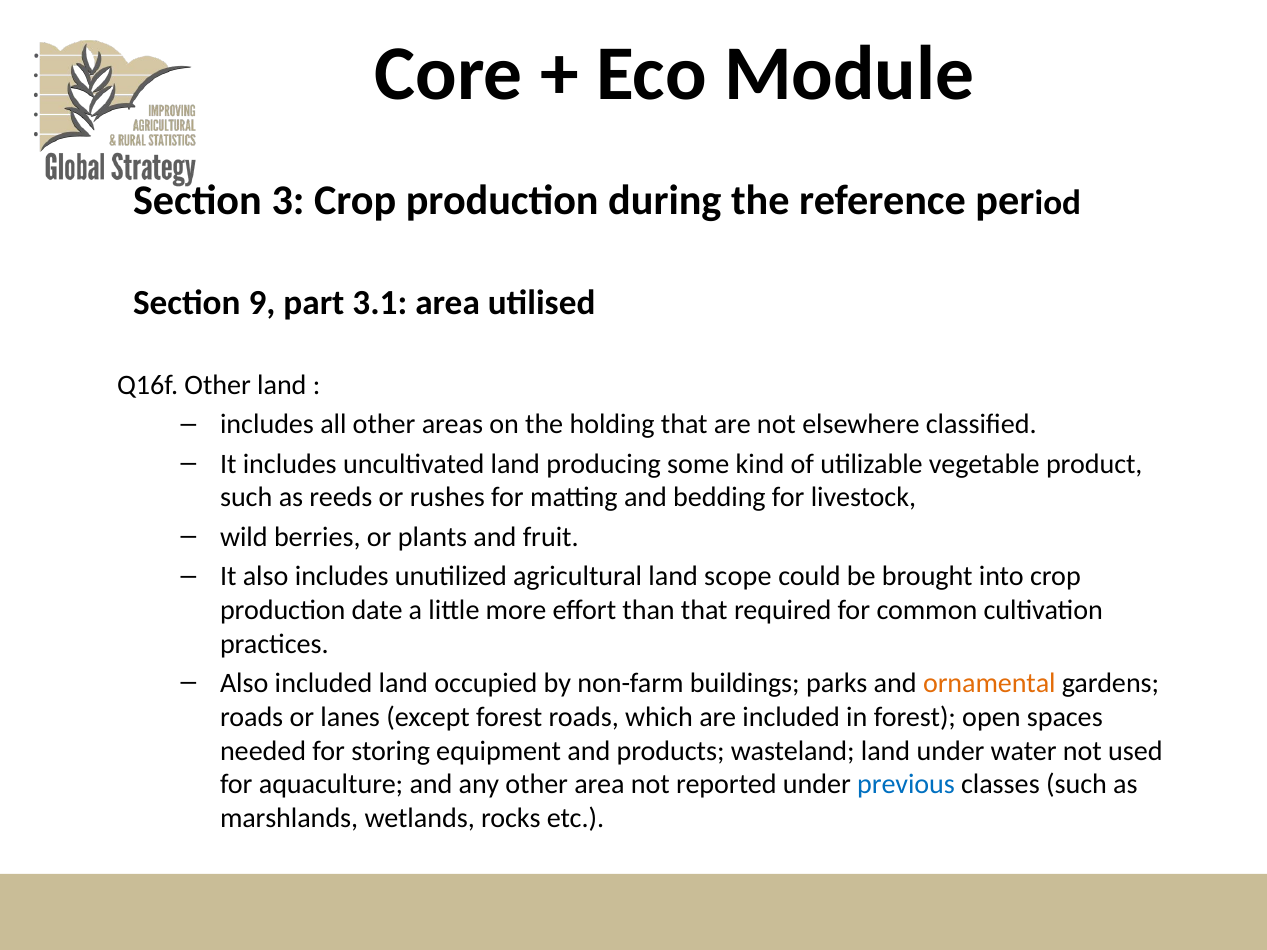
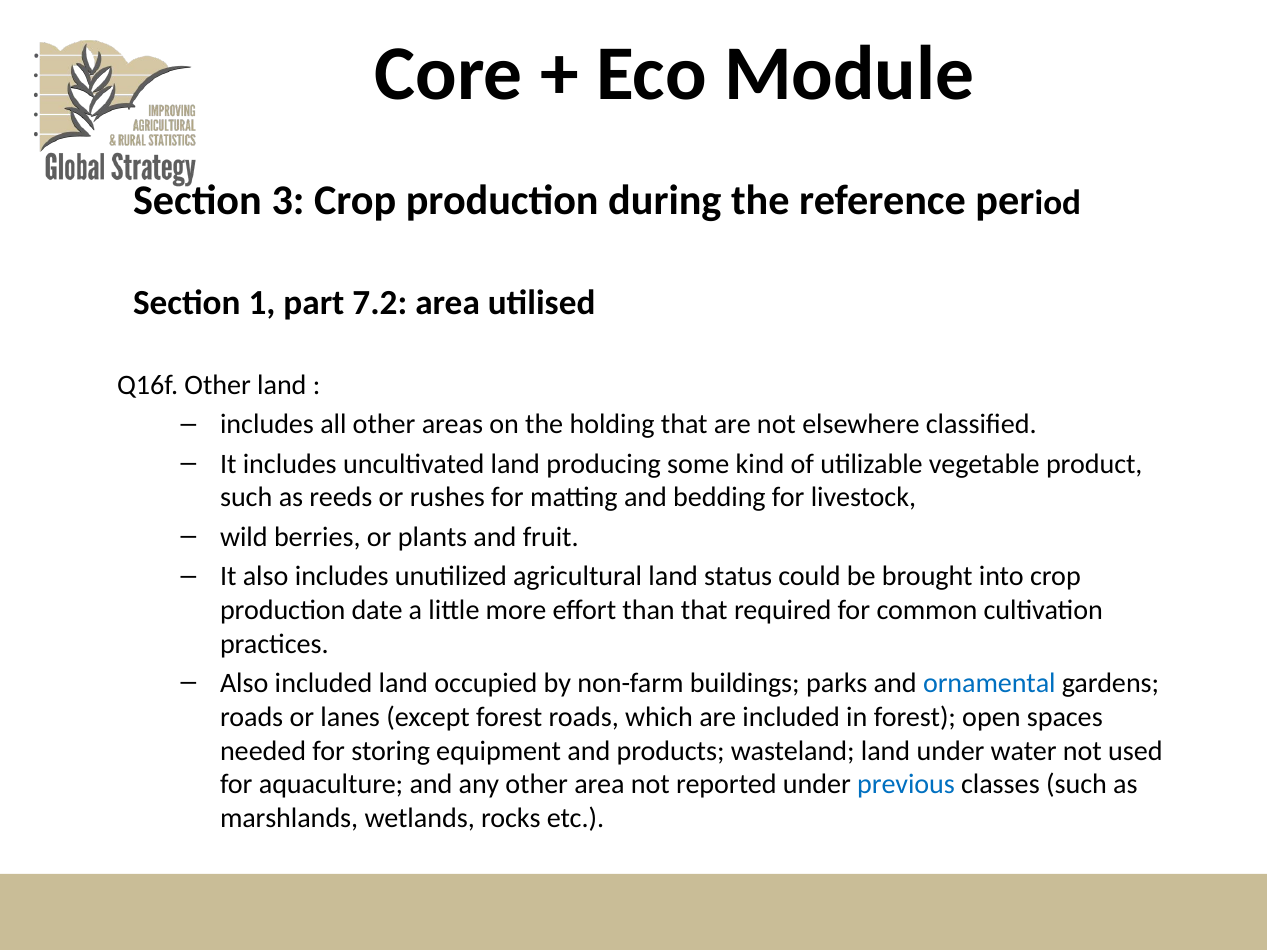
9: 9 -> 1
3.1: 3.1 -> 7.2
scope: scope -> status
ornamental colour: orange -> blue
